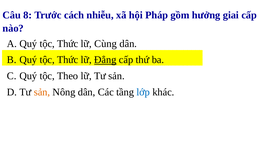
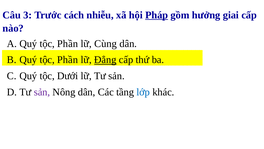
8: 8 -> 3
Pháp underline: none -> present
Thức at (68, 43): Thức -> Phần
Thức at (68, 60): Thức -> Phần
Theo: Theo -> Dưới
sản at (42, 92) colour: orange -> purple
